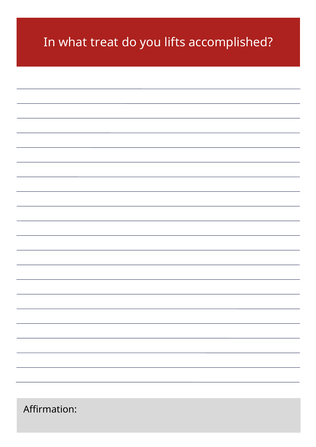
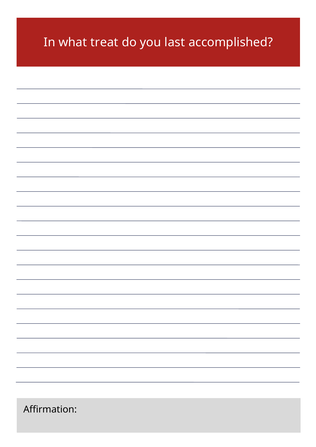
lifts: lifts -> last
